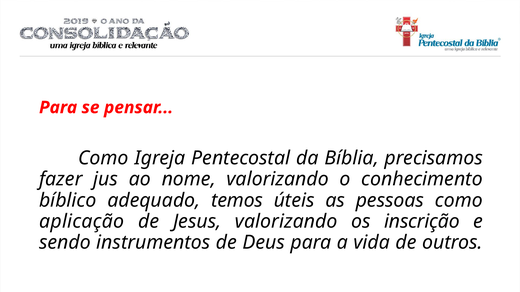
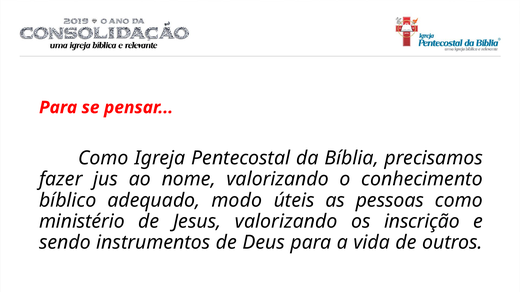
temos: temos -> modo
aplicação: aplicação -> ministério
